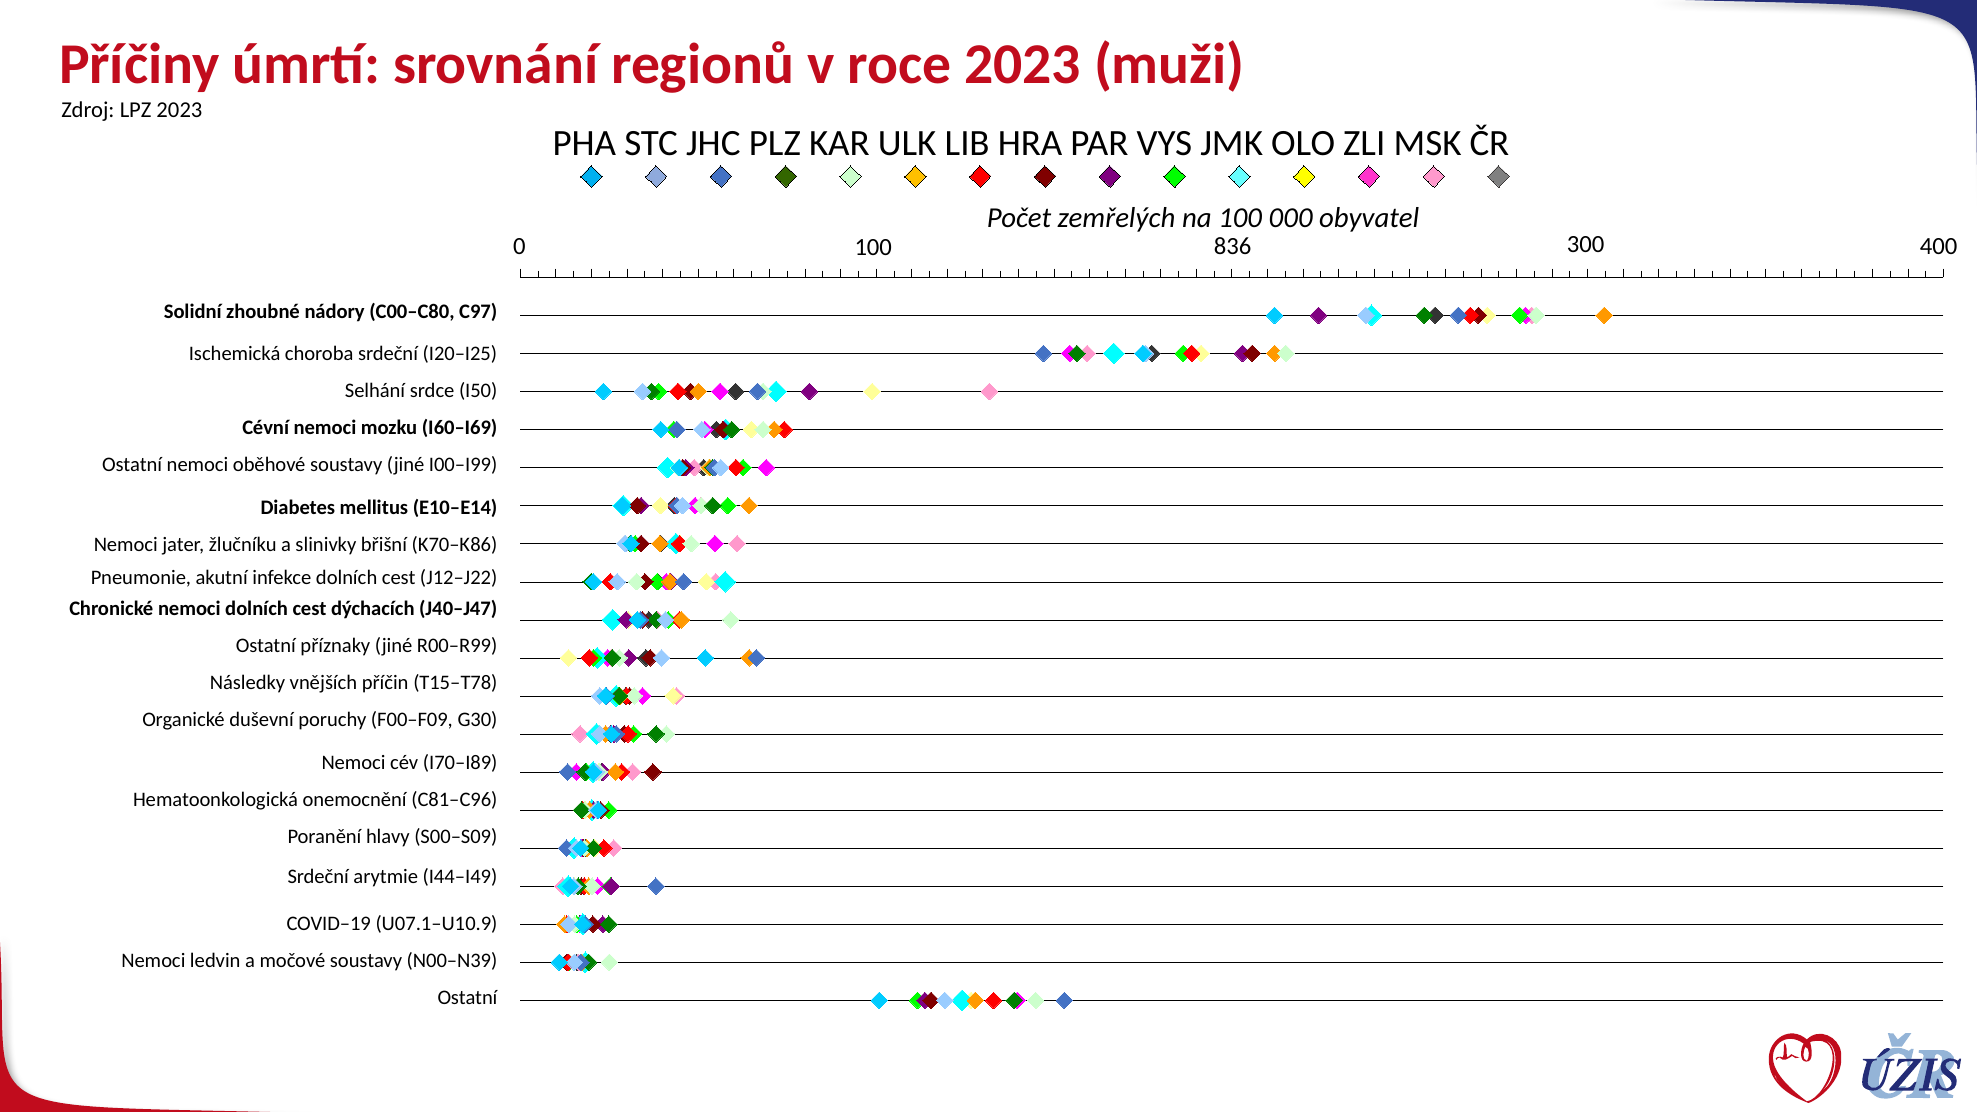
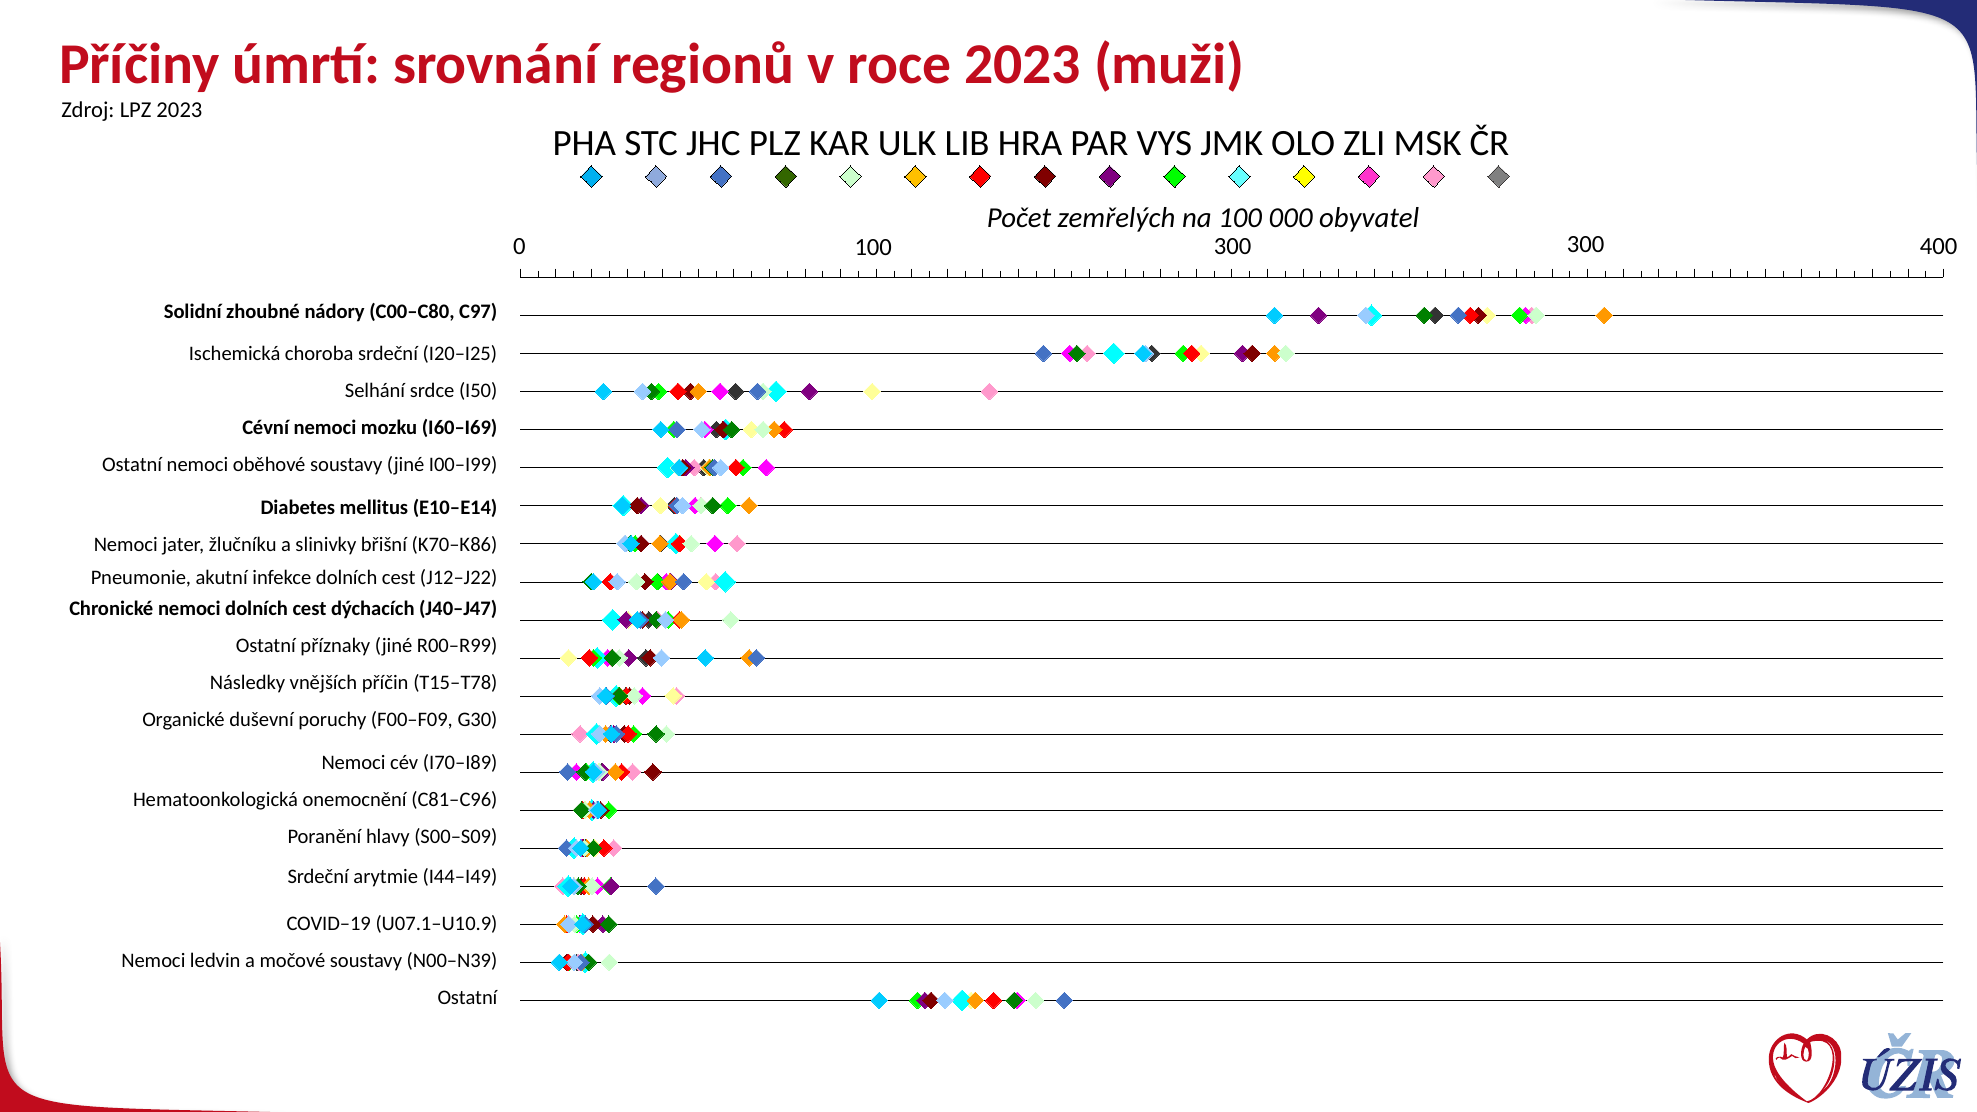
100 836: 836 -> 300
